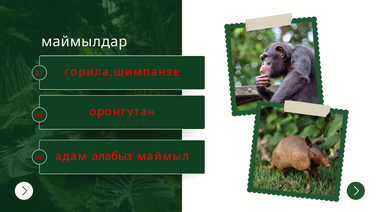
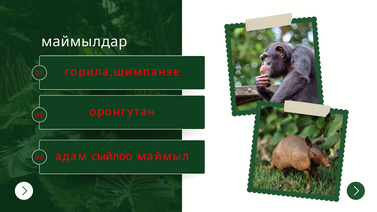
алабыз: алабыз -> сыйлоо
